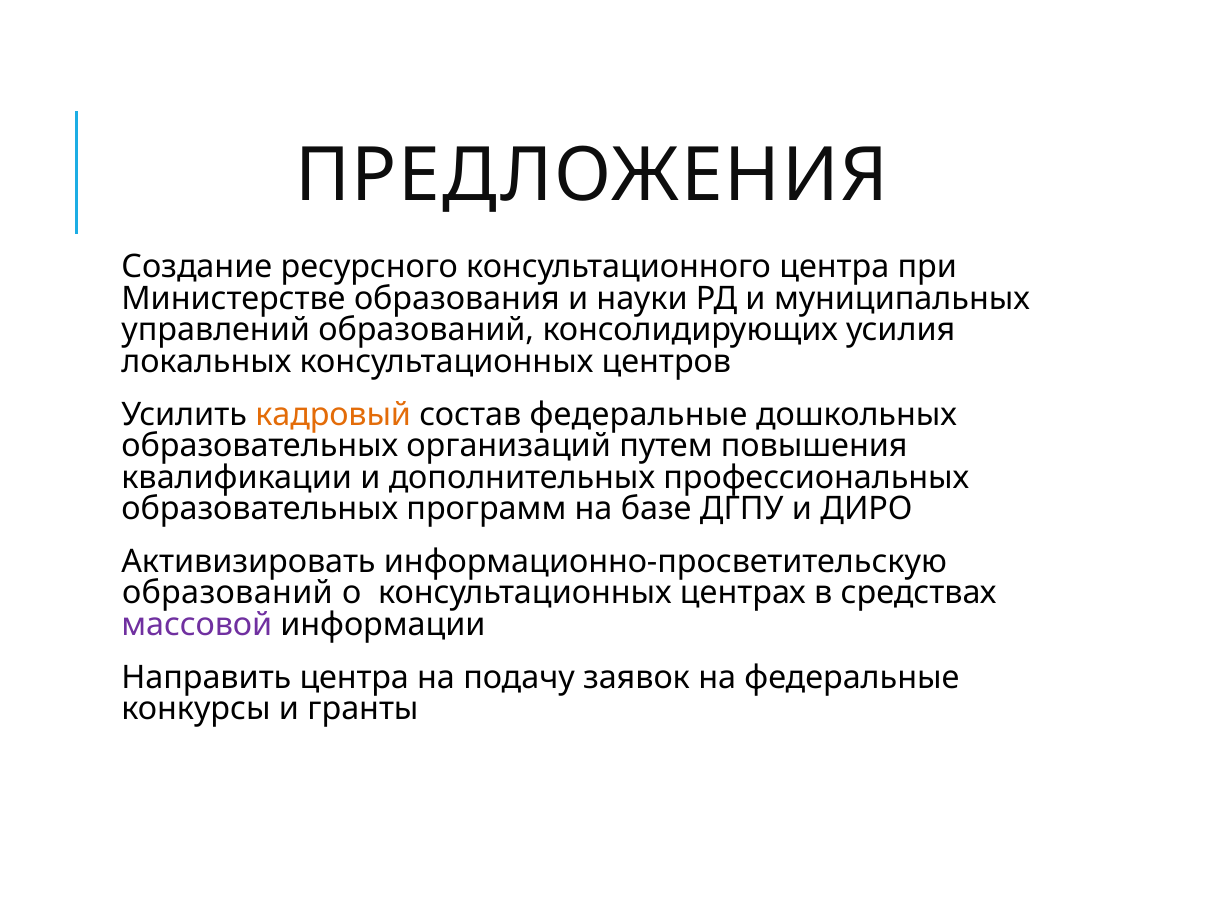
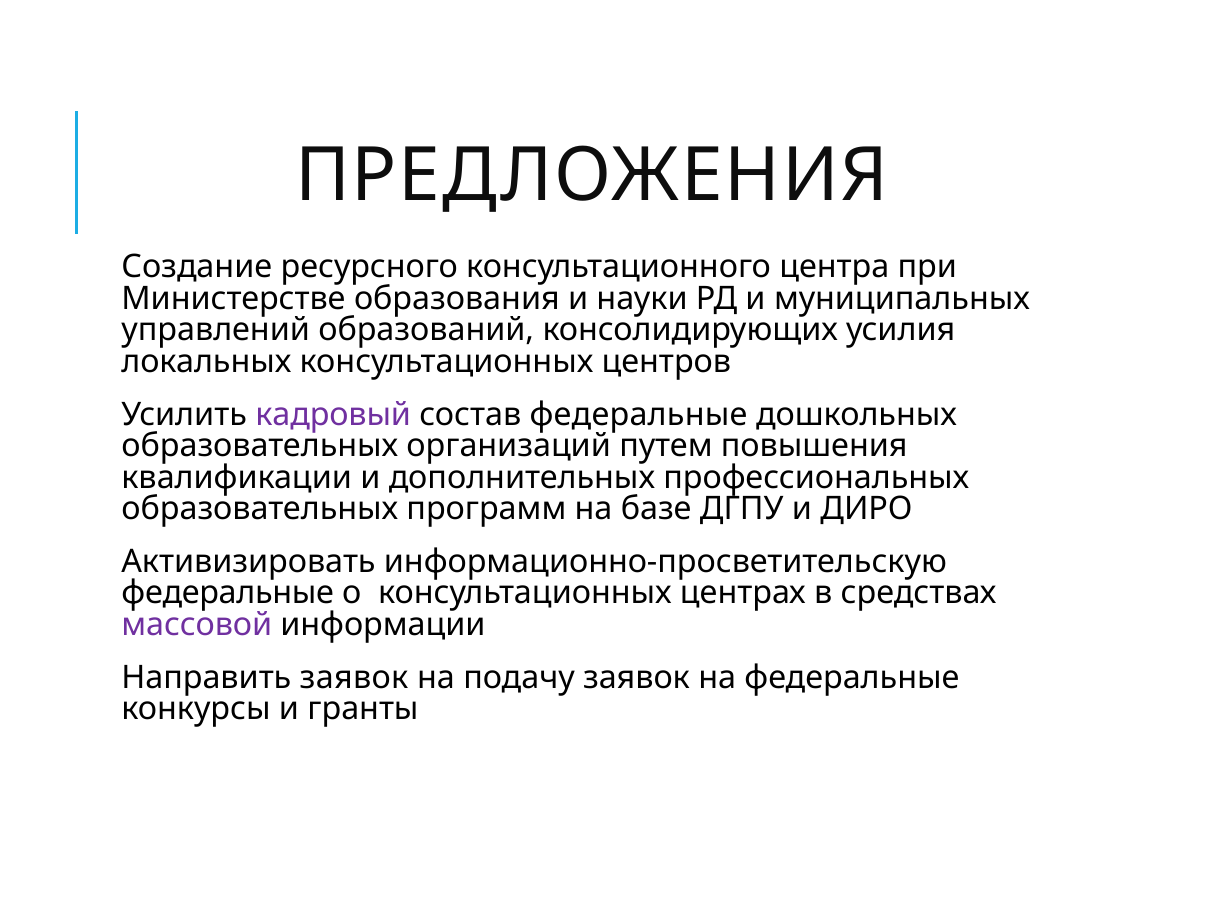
кадровый colour: orange -> purple
образований at (227, 593): образований -> федеральные
Направить центра: центра -> заявок
